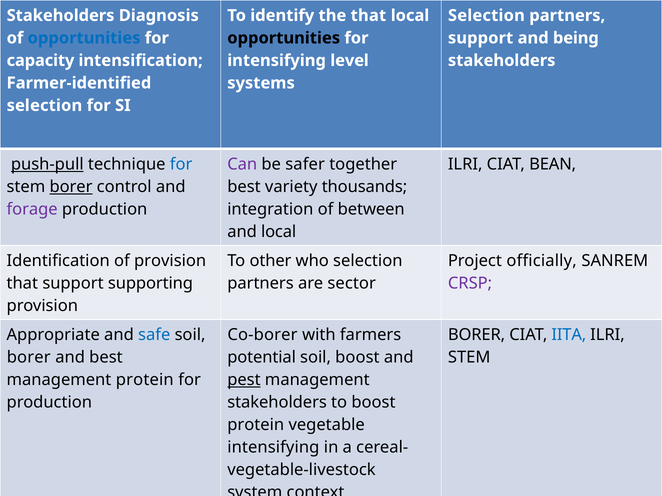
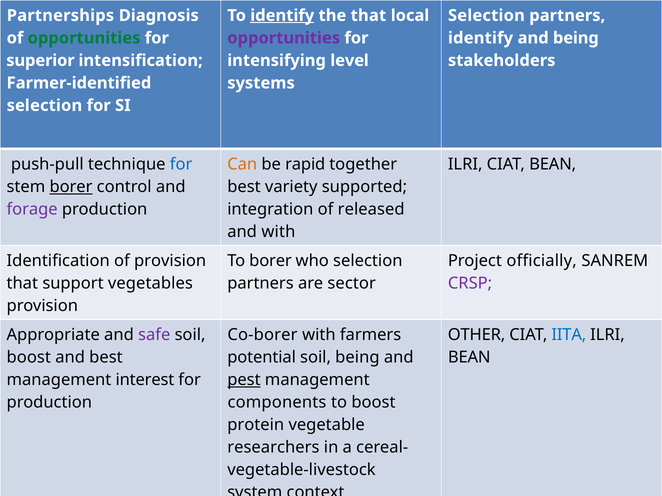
Stakeholders at (61, 15): Stakeholders -> Partnerships
identify at (282, 15) underline: none -> present
opportunities at (84, 38) colour: blue -> green
opportunities at (284, 38) colour: black -> purple
support at (481, 38): support -> identify
capacity: capacity -> superior
push-pull underline: present -> none
Can colour: purple -> orange
safer: safer -> rapid
thousands: thousands -> supported
between: between -> released
and local: local -> with
To other: other -> borer
supporting: supporting -> vegetables
safe colour: blue -> purple
BORER at (477, 335): BORER -> OTHER
borer at (29, 358): borer -> boost
soil boost: boost -> being
STEM at (469, 358): STEM -> BEAN
management protein: protein -> interest
stakeholders at (277, 403): stakeholders -> components
intensifying at (273, 448): intensifying -> researchers
